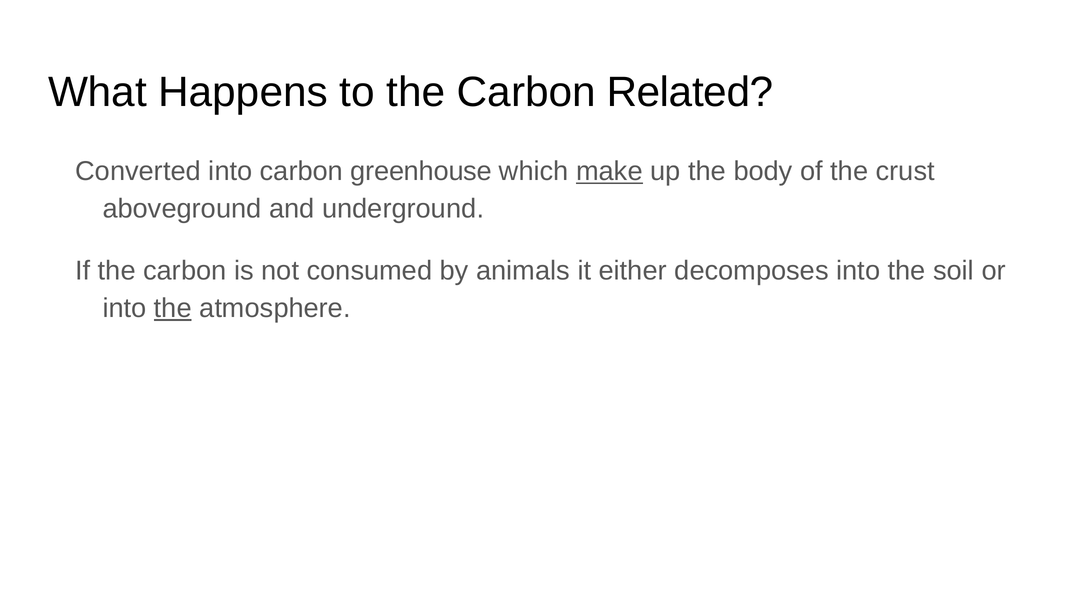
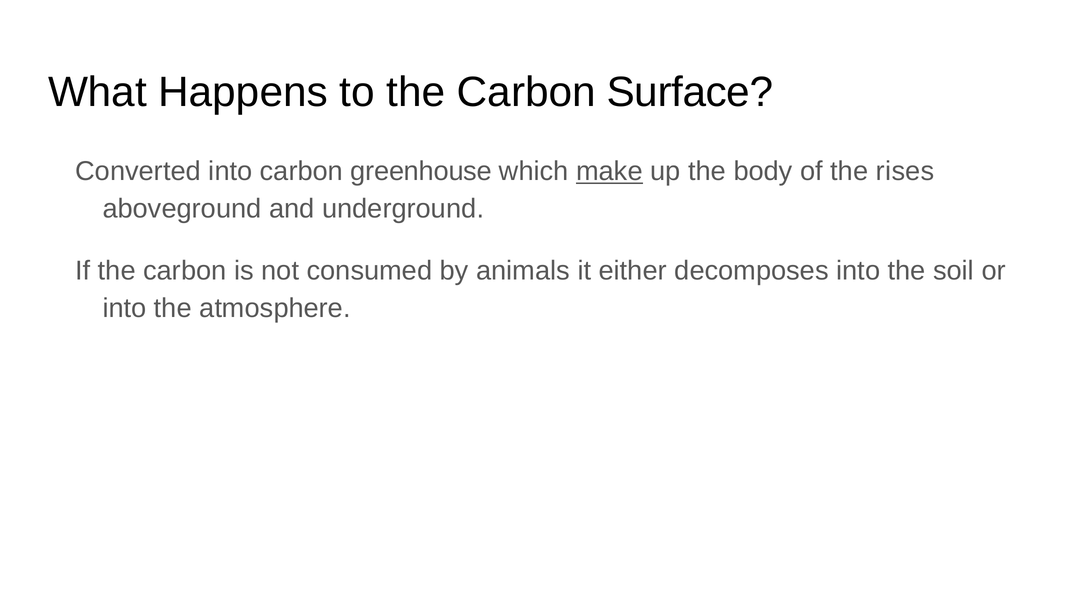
Related: Related -> Surface
crust: crust -> rises
the at (173, 308) underline: present -> none
